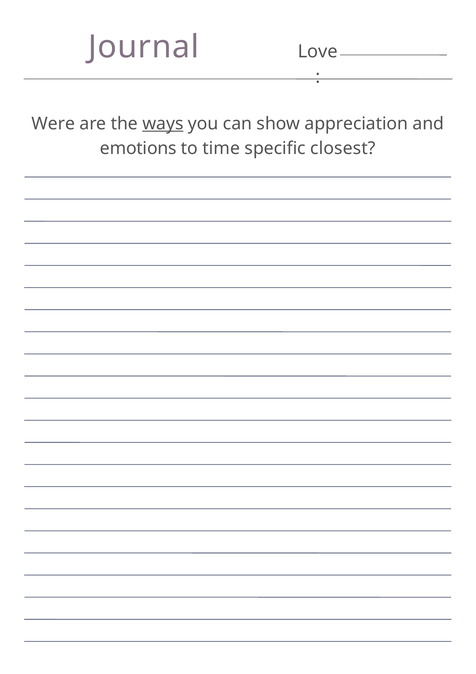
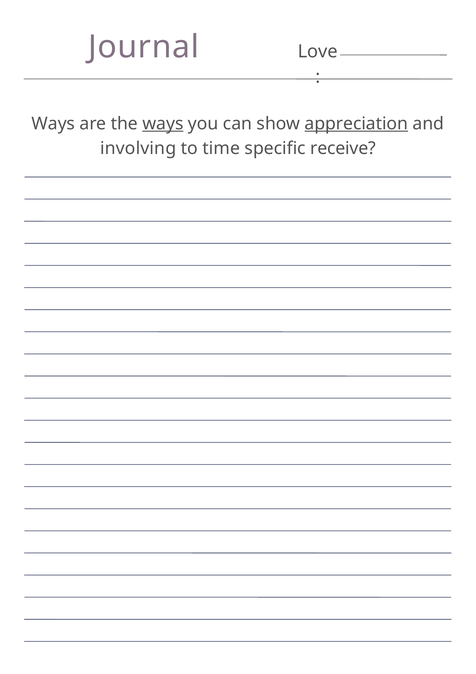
Were at (53, 123): Were -> Ways
appreciation underline: none -> present
emotions: emotions -> involving
closest: closest -> receive
